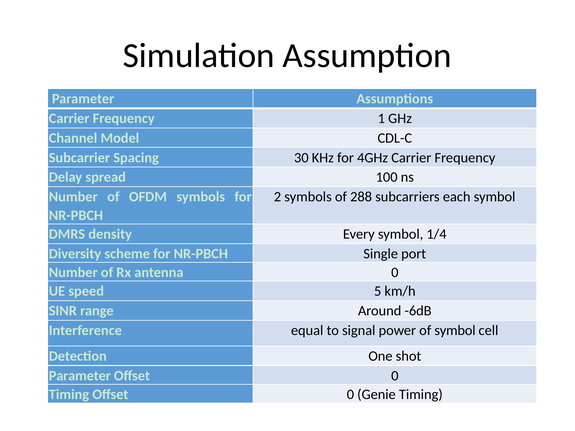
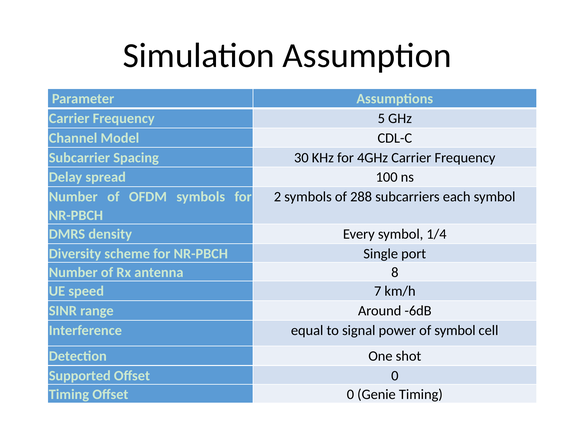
1: 1 -> 5
antenna 0: 0 -> 8
5: 5 -> 7
Parameter at (80, 376): Parameter -> Supported
